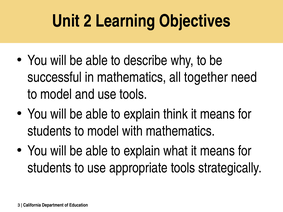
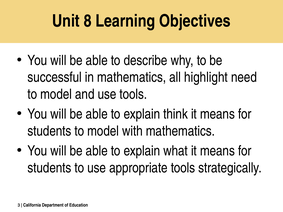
2: 2 -> 8
together: together -> highlight
